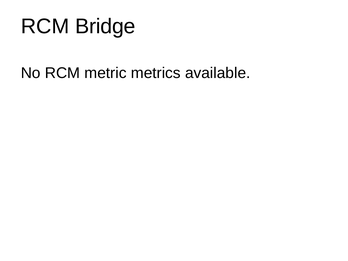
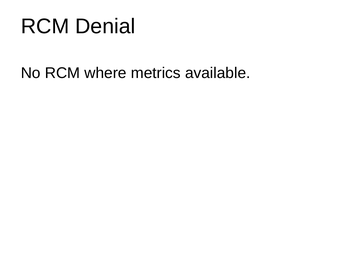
Bridge: Bridge -> Denial
metric: metric -> where
